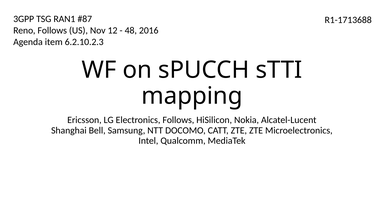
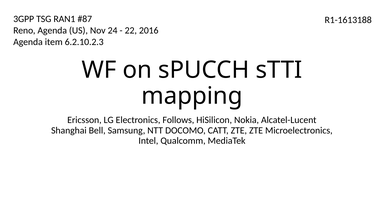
R1-1713688: R1-1713688 -> R1-1613188
Reno Follows: Follows -> Agenda
12: 12 -> 24
48: 48 -> 22
